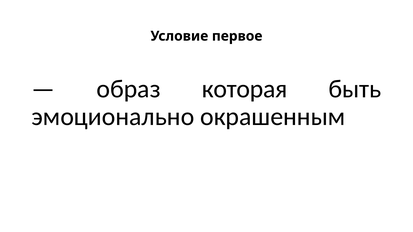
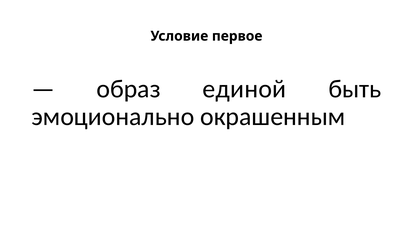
которая: которая -> единой
